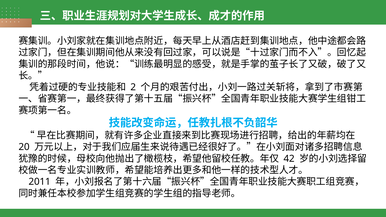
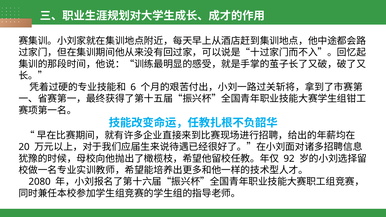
2: 2 -> 6
42: 42 -> 92
2011: 2011 -> 2080
